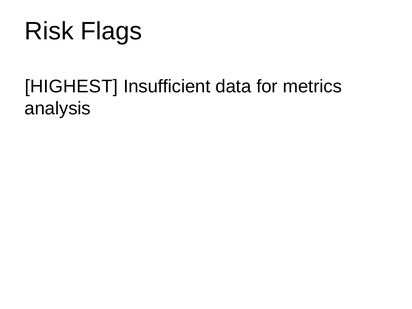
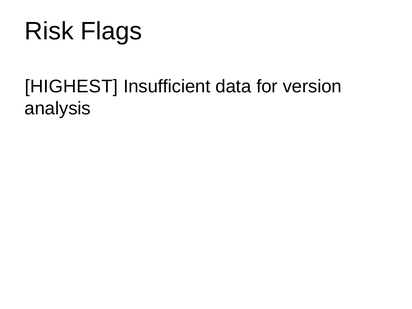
metrics: metrics -> version
